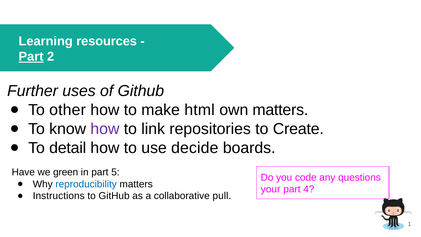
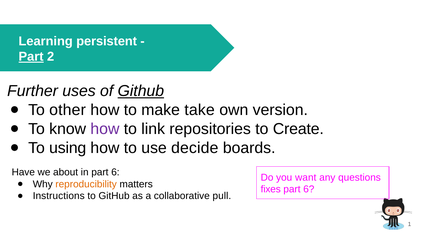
resources: resources -> persistent
Github at (141, 91) underline: none -> present
html: html -> take
own matters: matters -> version
detail: detail -> using
green: green -> about
in part 5: 5 -> 6
code: code -> want
reproducibility colour: blue -> orange
your: your -> fixes
4 at (309, 189): 4 -> 6
